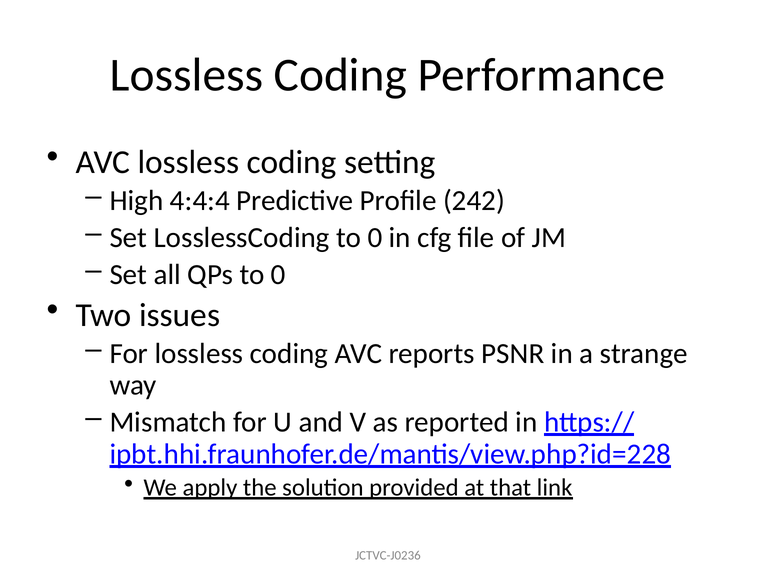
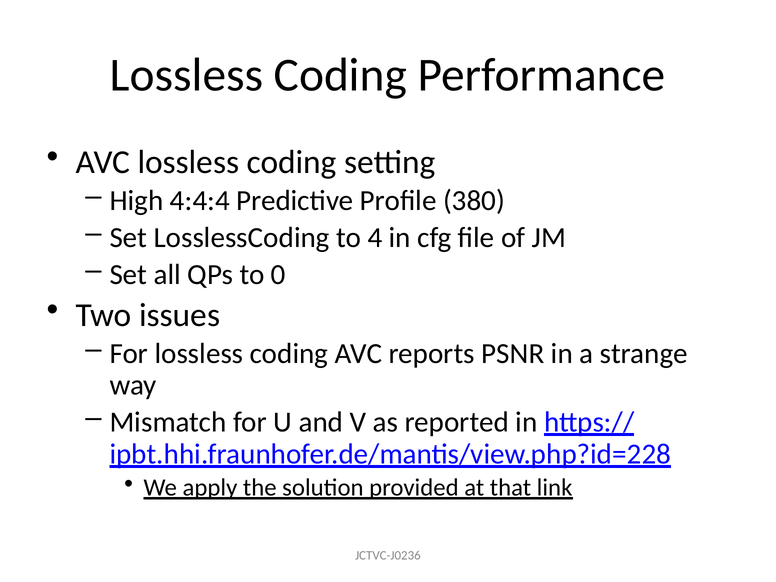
242: 242 -> 380
LosslessCoding to 0: 0 -> 4
